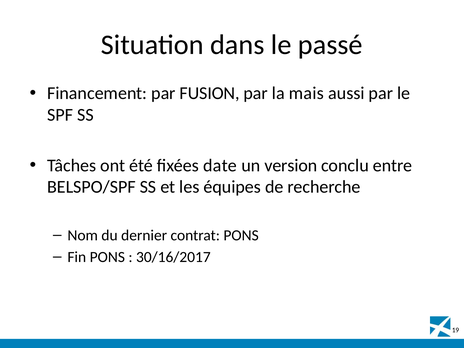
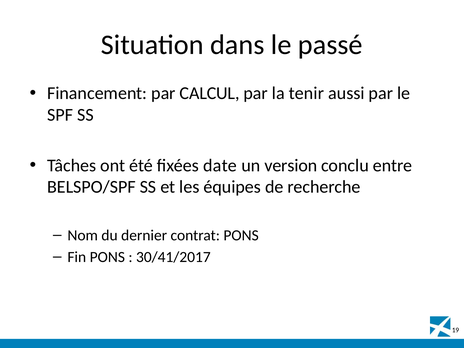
FUSION: FUSION -> CALCUL
mais: mais -> tenir
30/16/2017: 30/16/2017 -> 30/41/2017
